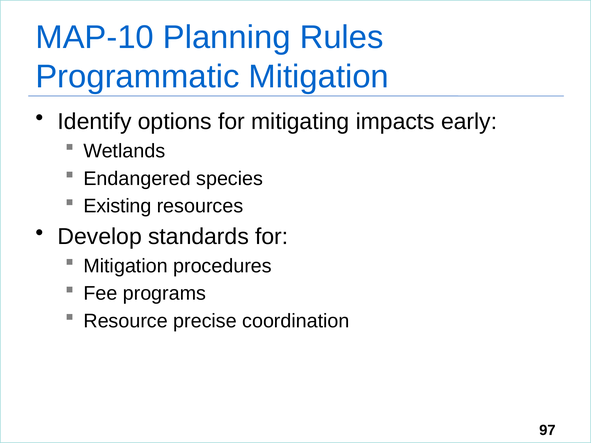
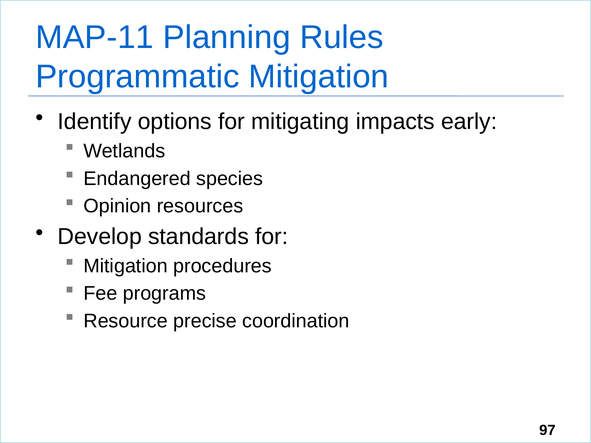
MAP-10: MAP-10 -> MAP-11
Existing: Existing -> Opinion
